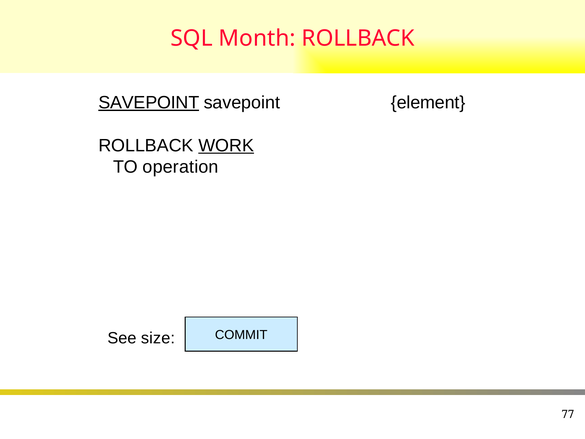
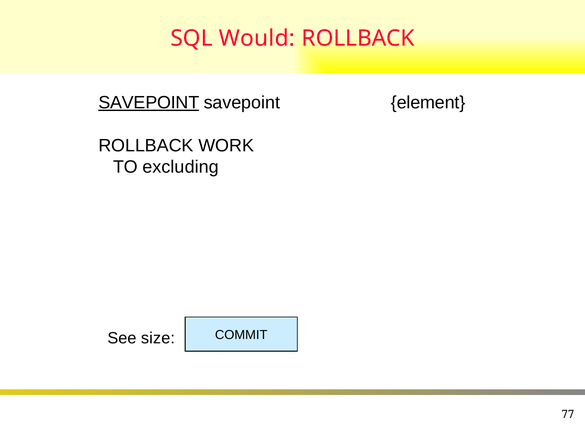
Month: Month -> Would
WORK underline: present -> none
operation: operation -> excluding
